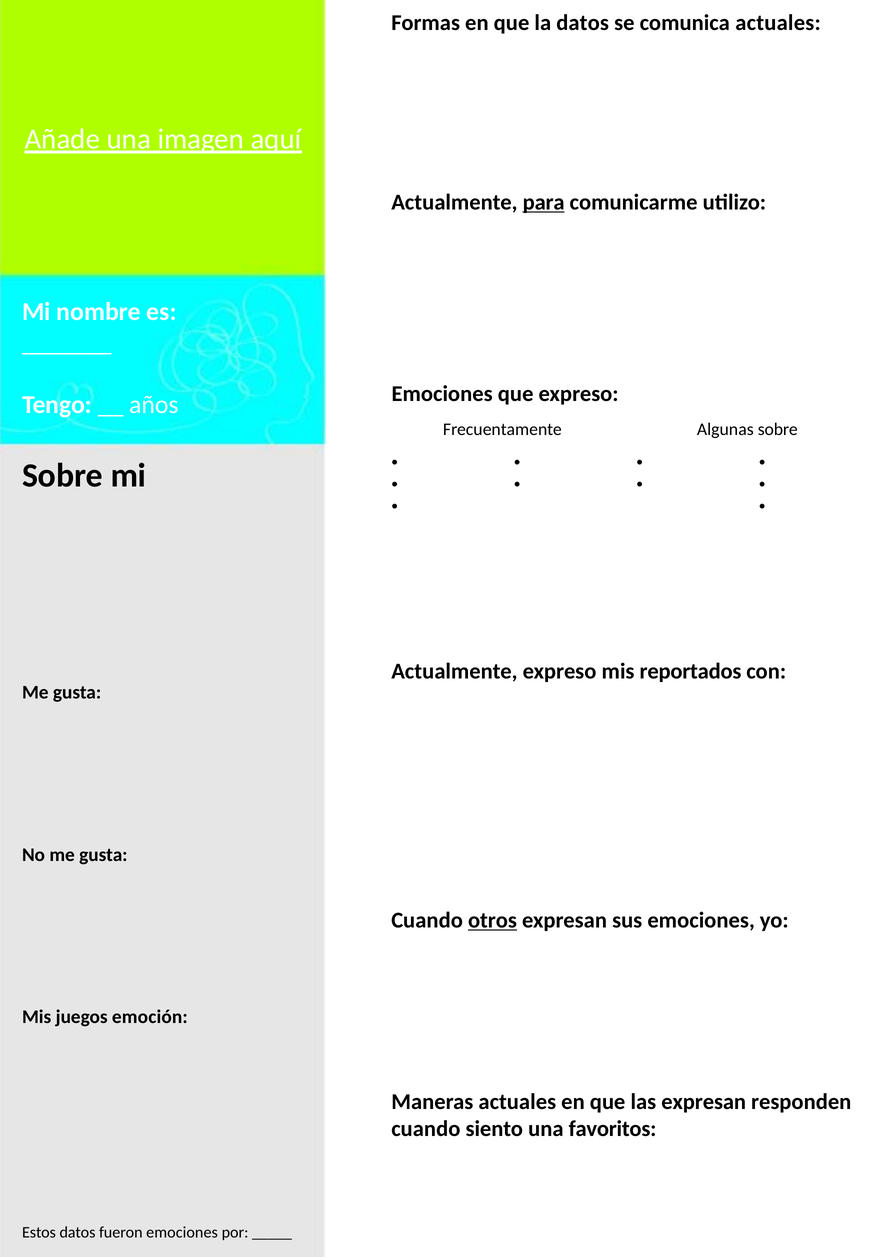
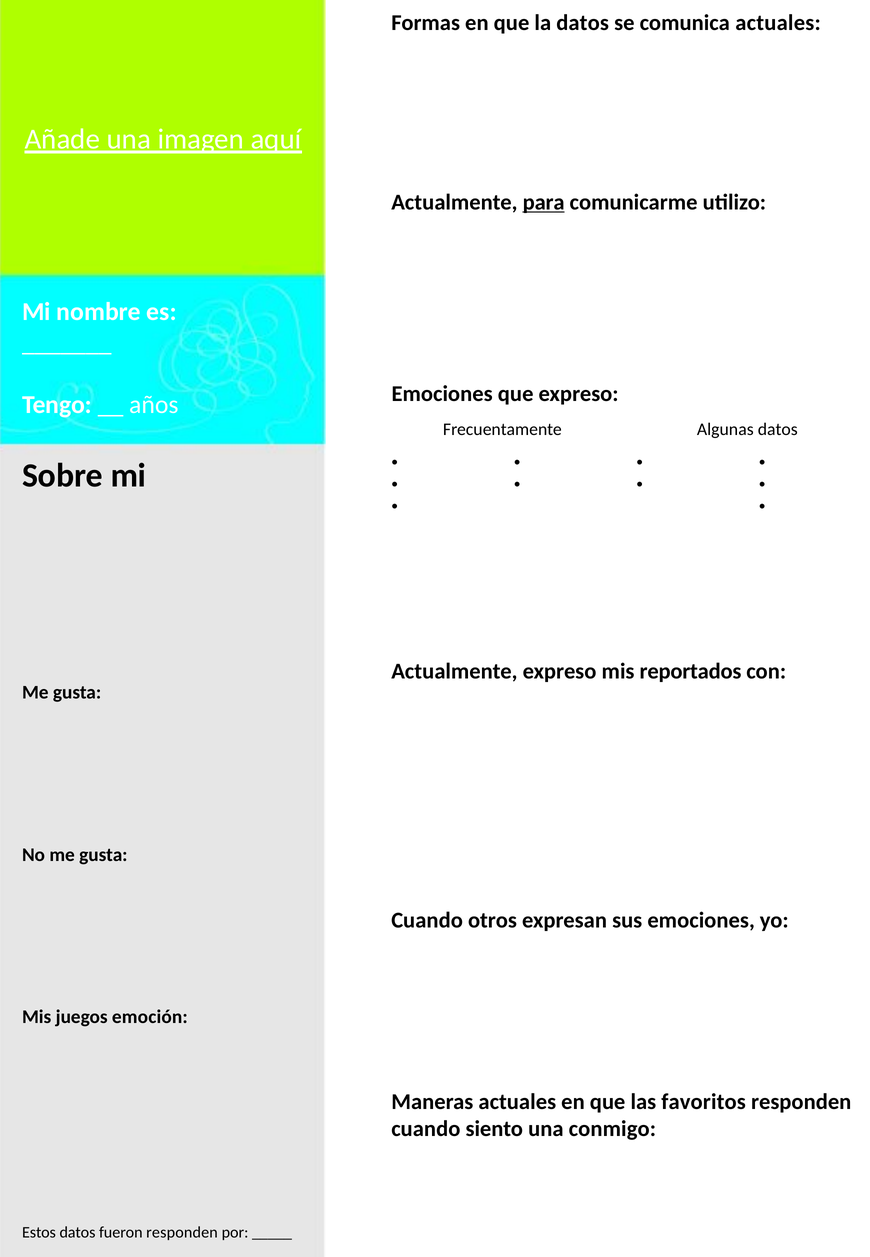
Algunas sobre: sobre -> datos
otros underline: present -> none
las expresan: expresan -> favoritos
favoritos: favoritos -> conmigo
fueron emociones: emociones -> responden
